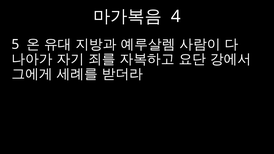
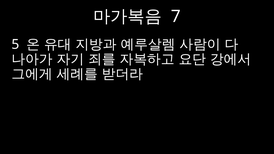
4: 4 -> 7
